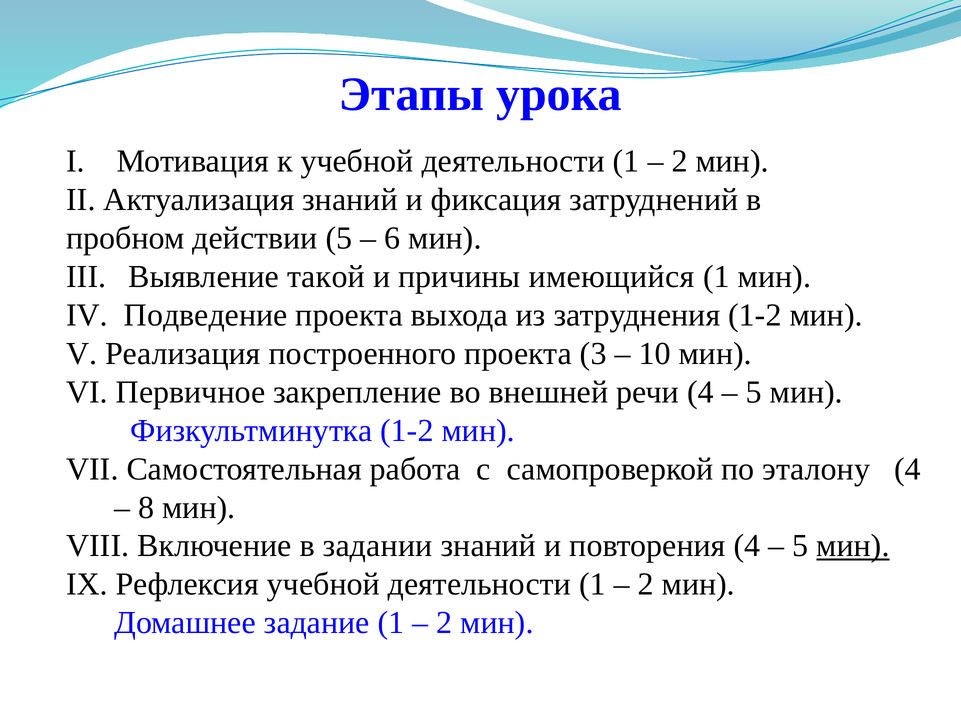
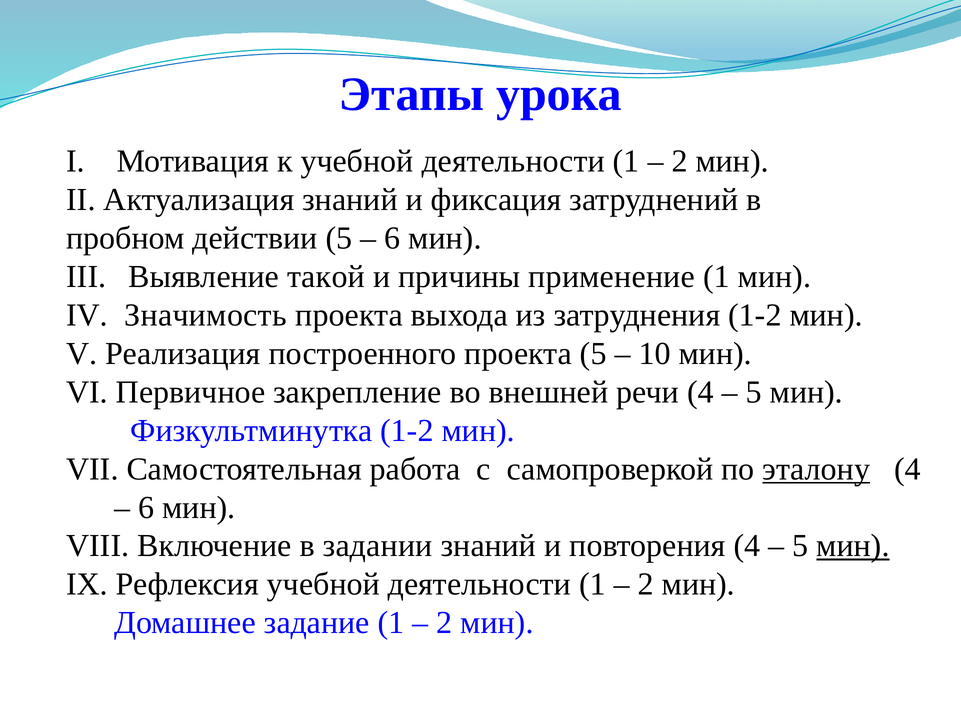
имеющийся: имеющийся -> применение
Подведение: Подведение -> Значимость
проекта 3: 3 -> 5
эталону underline: none -> present
8 at (146, 507): 8 -> 6
